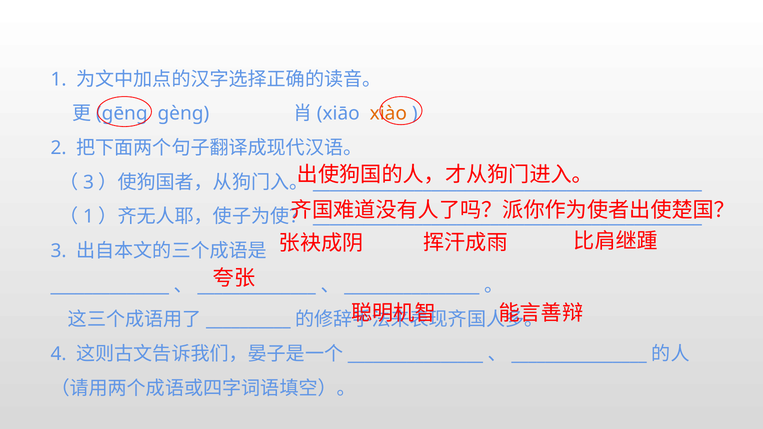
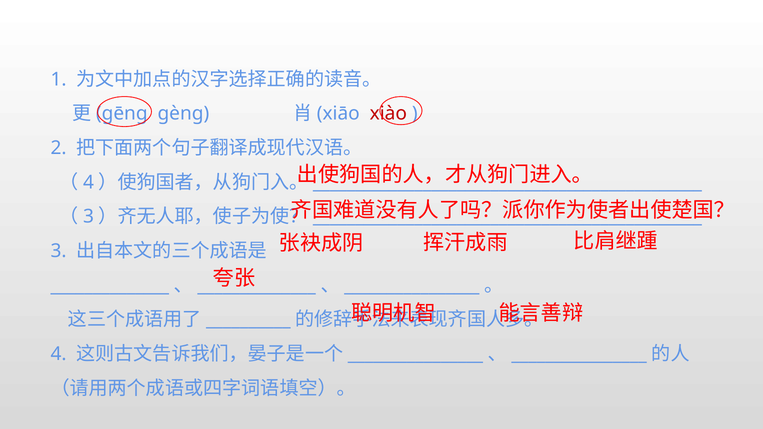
xiào colour: orange -> red
3 at (89, 182): 3 -> 4
1 at (89, 217): 1 -> 3
